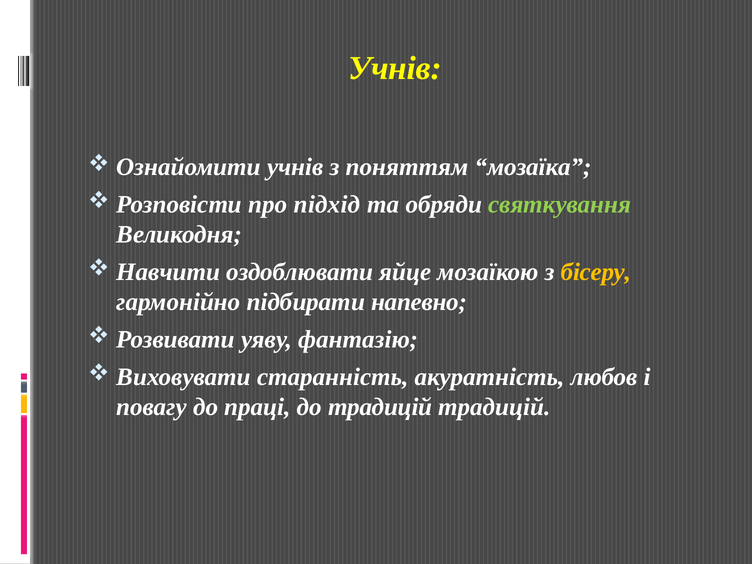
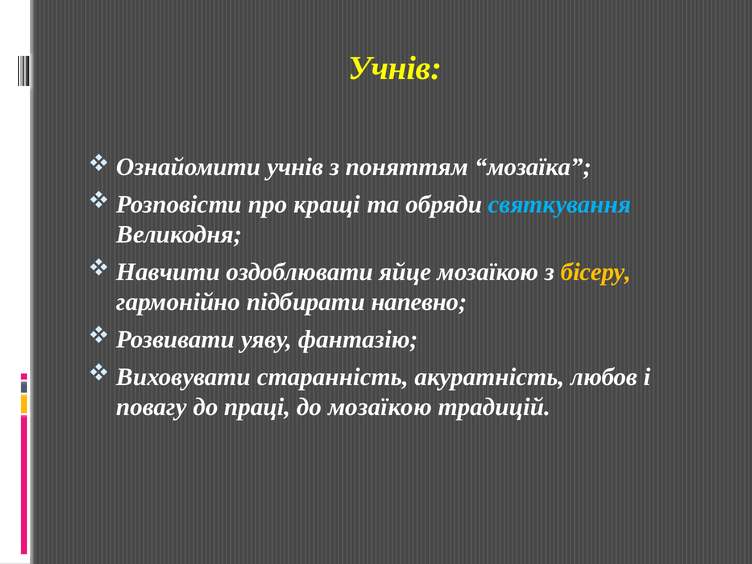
підхід: підхід -> кращі
святкування colour: light green -> light blue
до традицій: традицій -> мозаїкою
